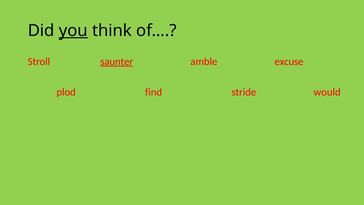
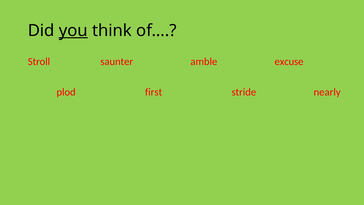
saunter underline: present -> none
find: find -> first
would: would -> nearly
